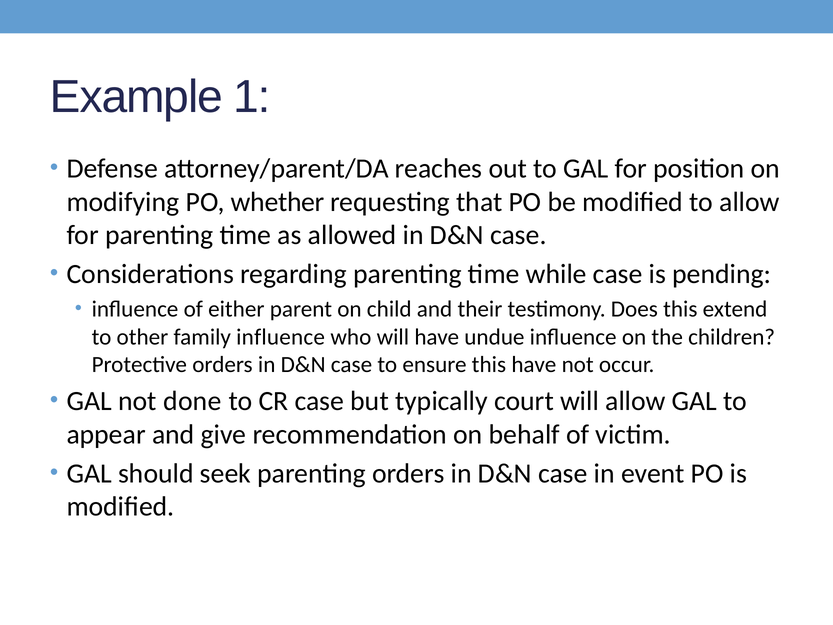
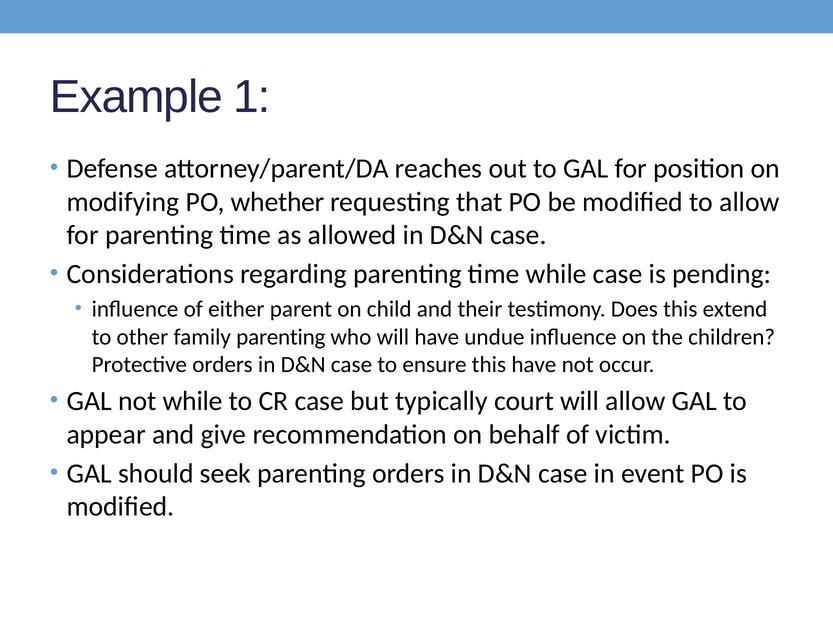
family influence: influence -> parenting
not done: done -> while
